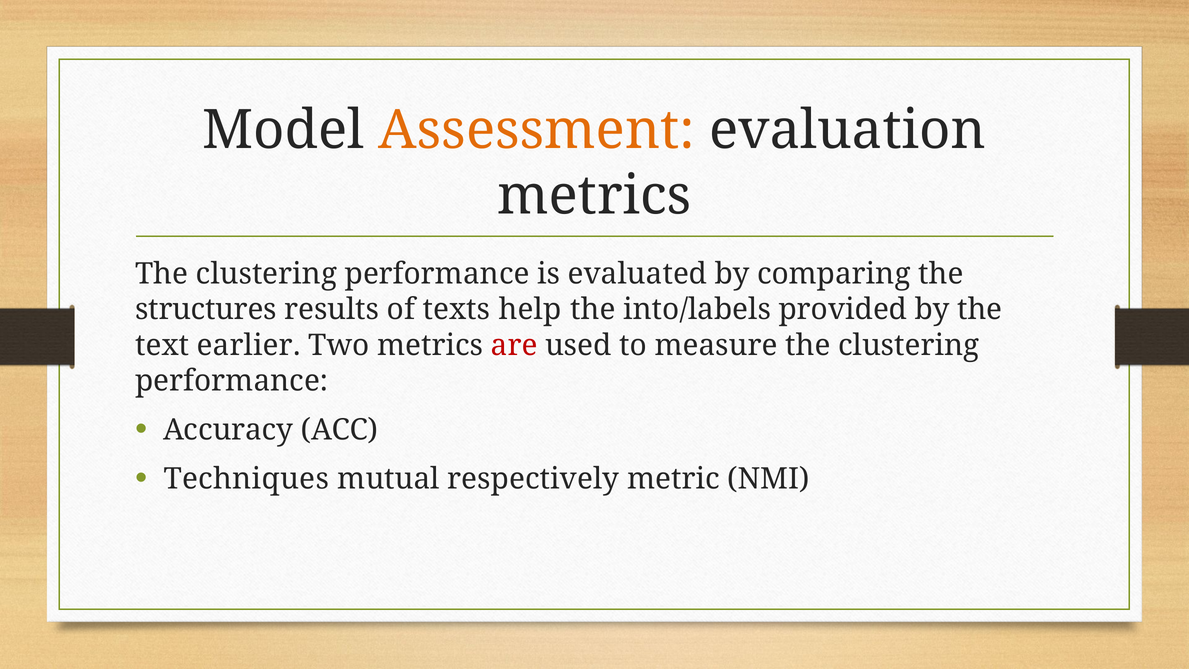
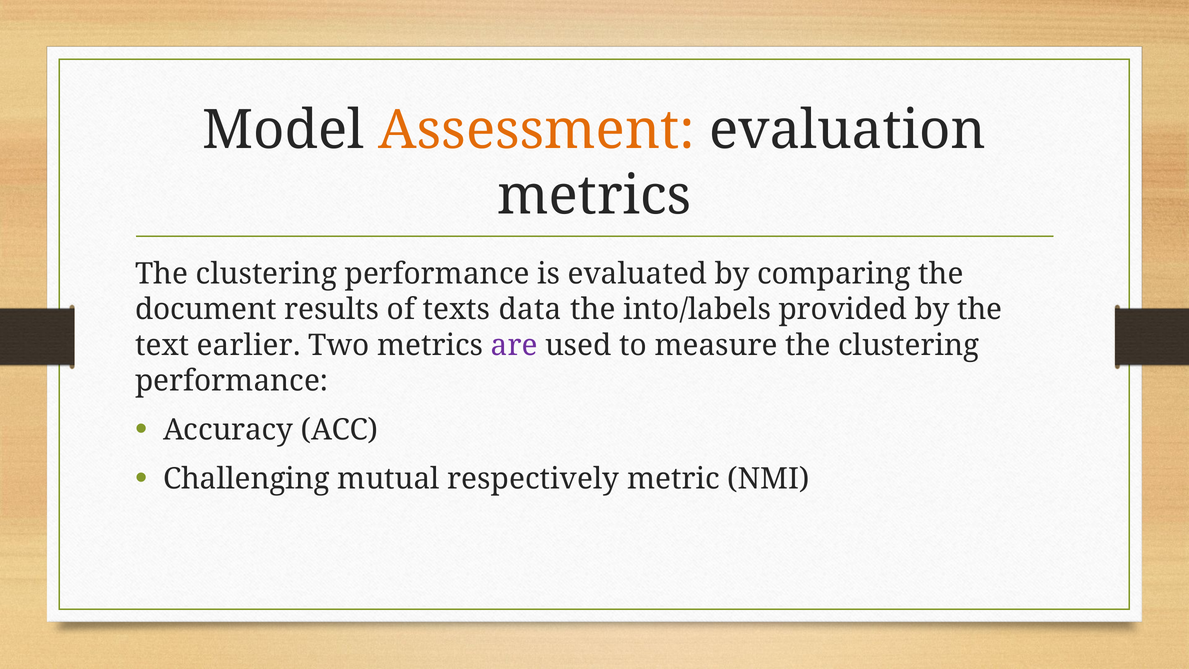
structures: structures -> document
help: help -> data
are colour: red -> purple
Techniques: Techniques -> Challenging
